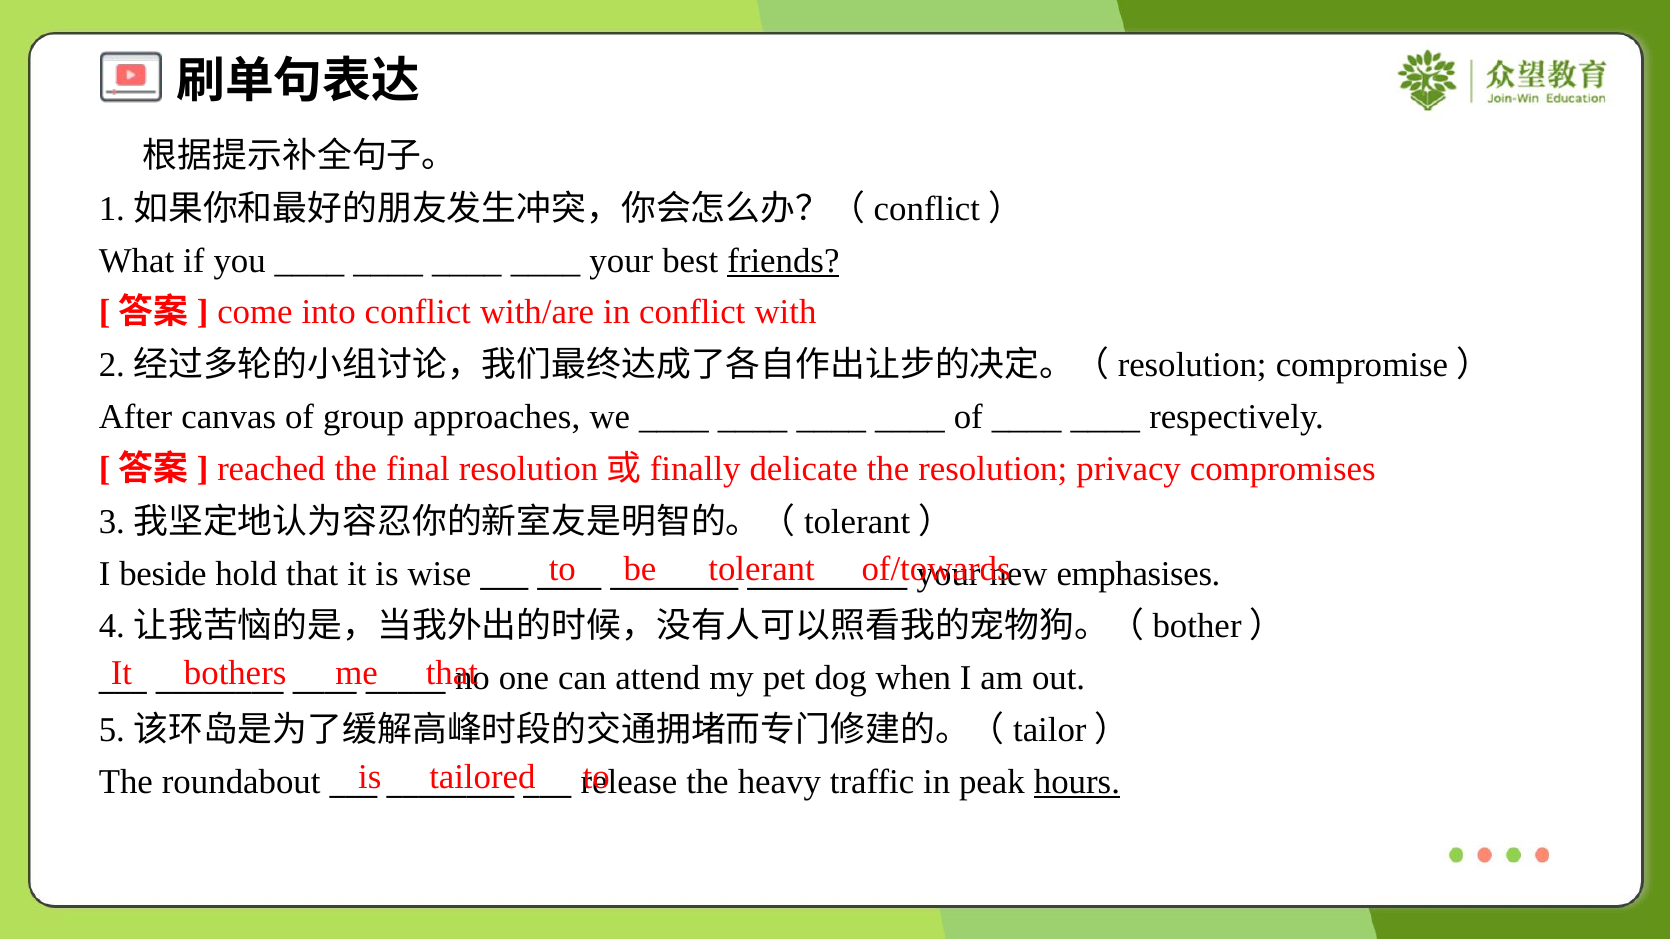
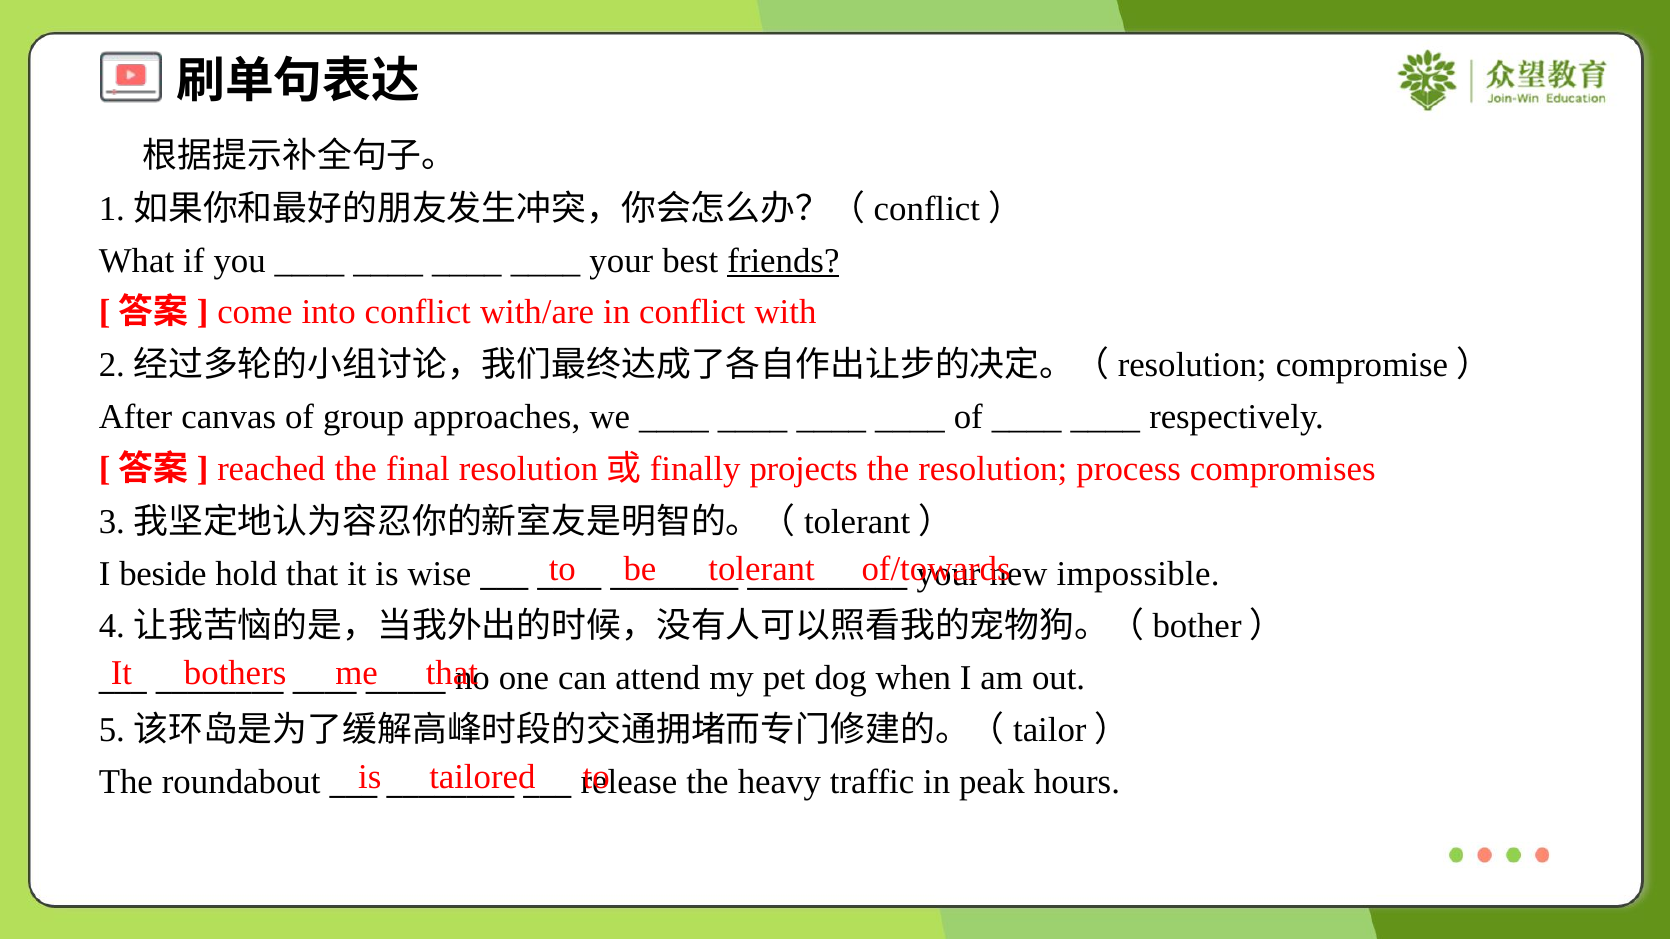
delicate: delicate -> projects
privacy: privacy -> process
emphasises: emphasises -> impossible
hours underline: present -> none
